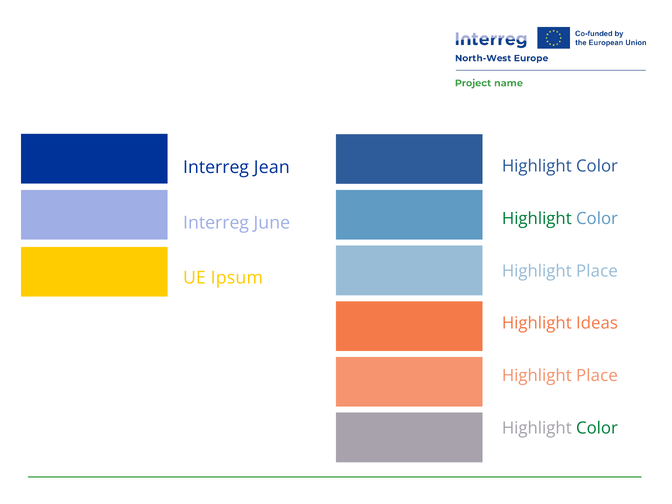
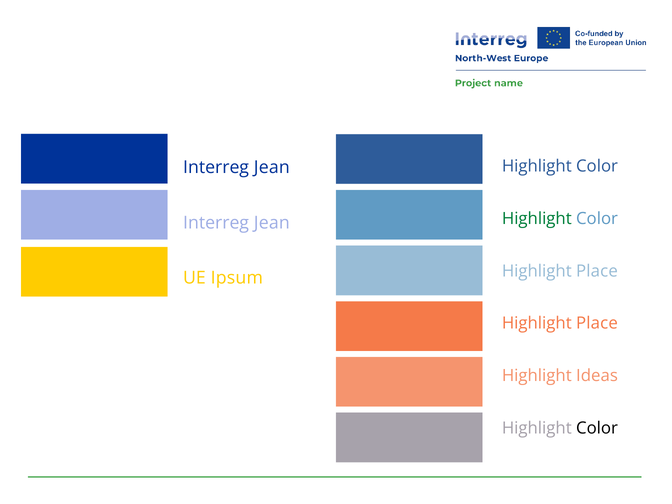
June at (272, 223): June -> Jean
Ideas at (597, 323): Ideas -> Place
Place at (597, 376): Place -> Ideas
Color at (597, 428) colour: green -> black
